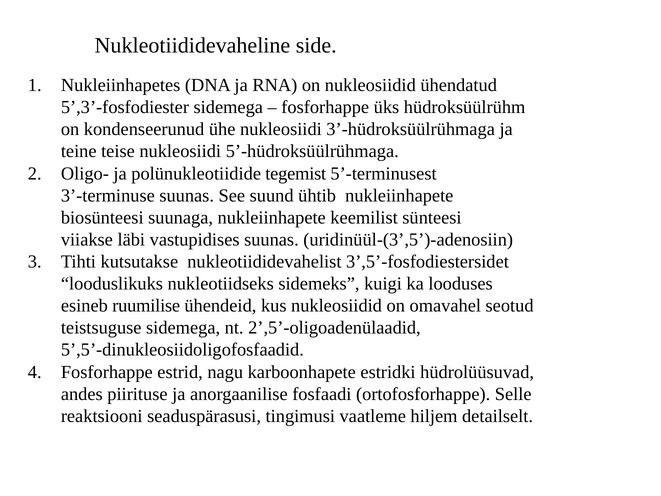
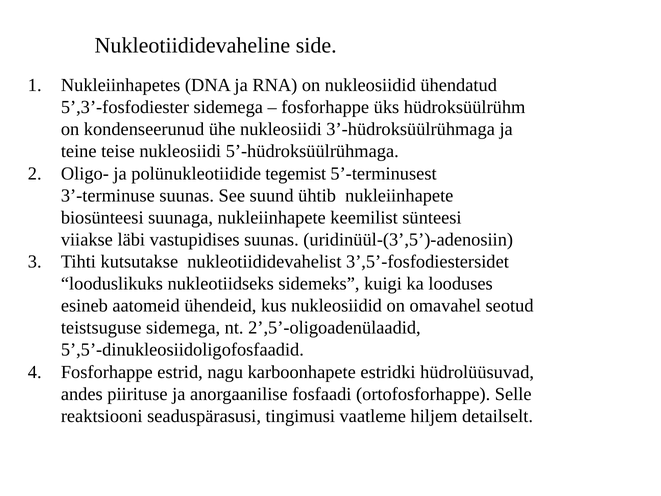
ruumilise: ruumilise -> aatomeid
